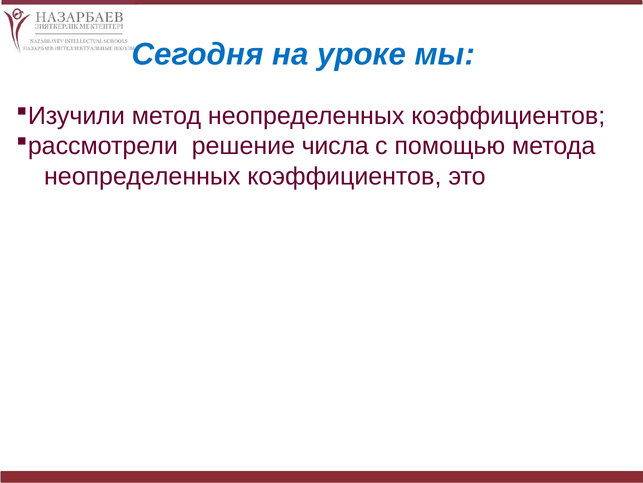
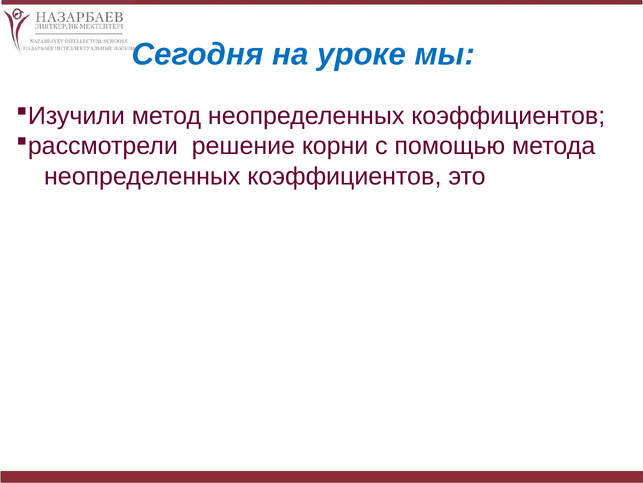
числа: числа -> корни
